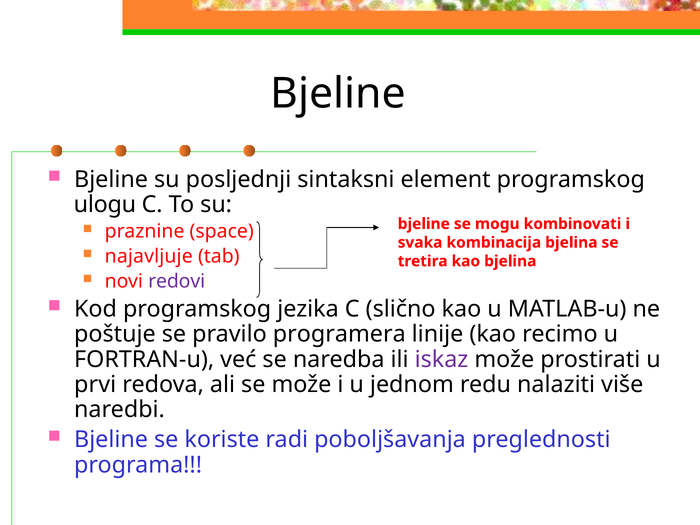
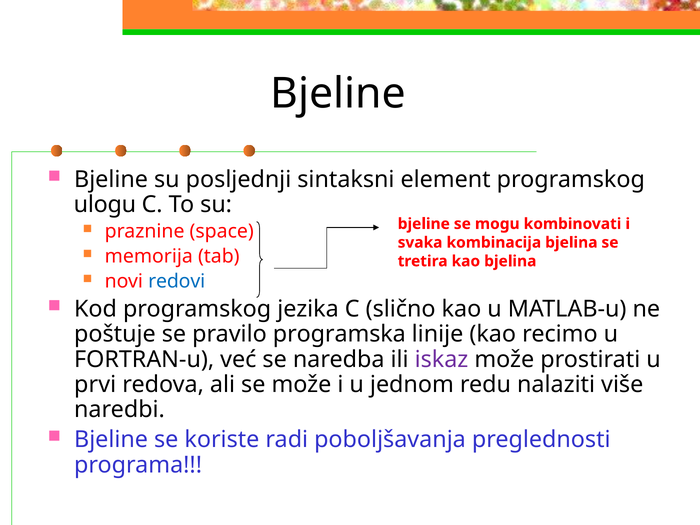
najavljuje: najavljuje -> memorija
redovi colour: purple -> blue
programera: programera -> programska
